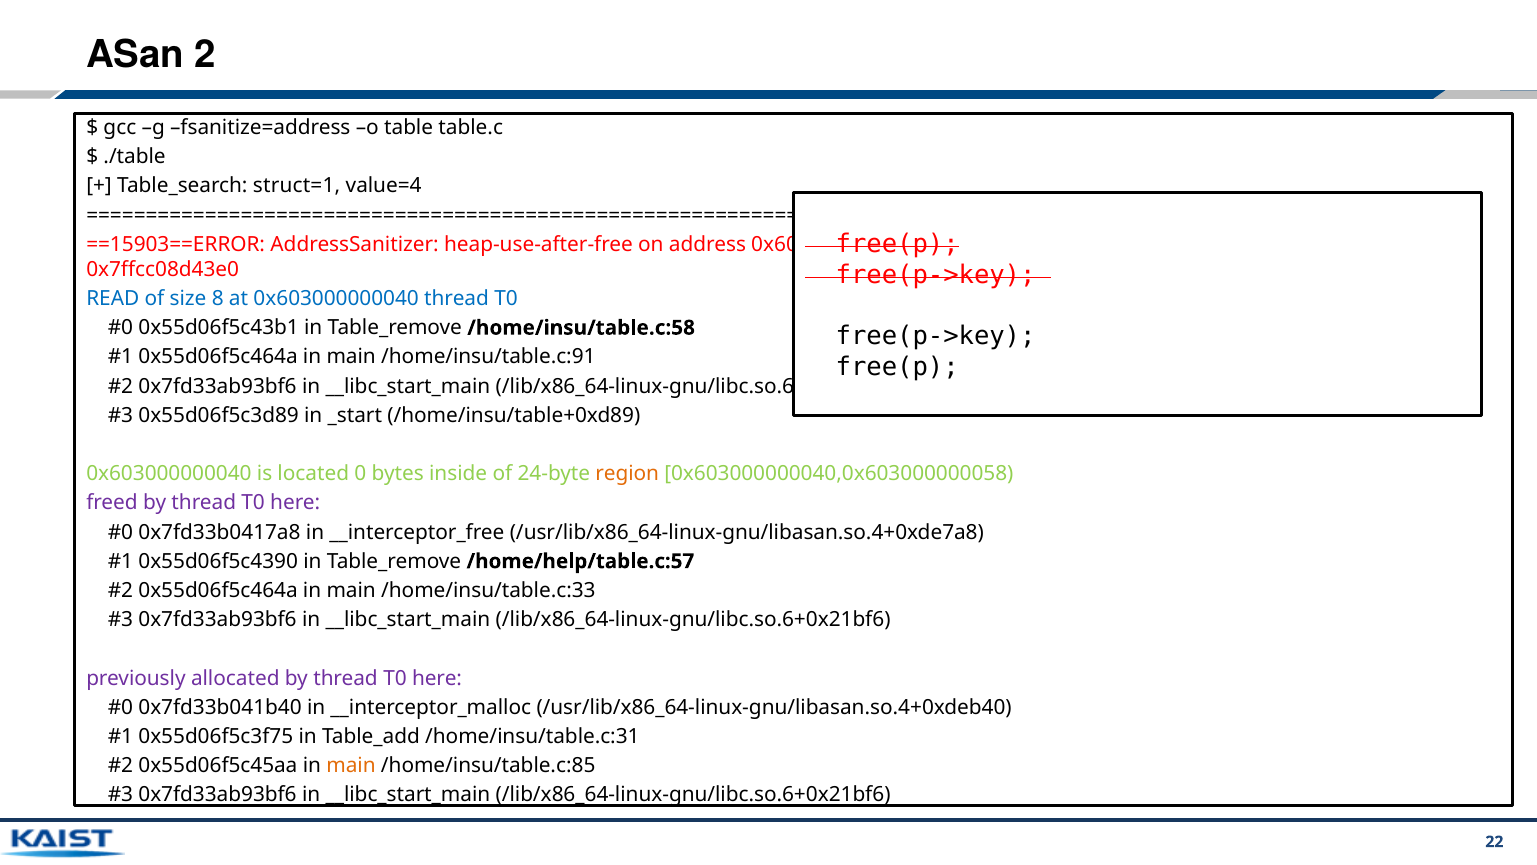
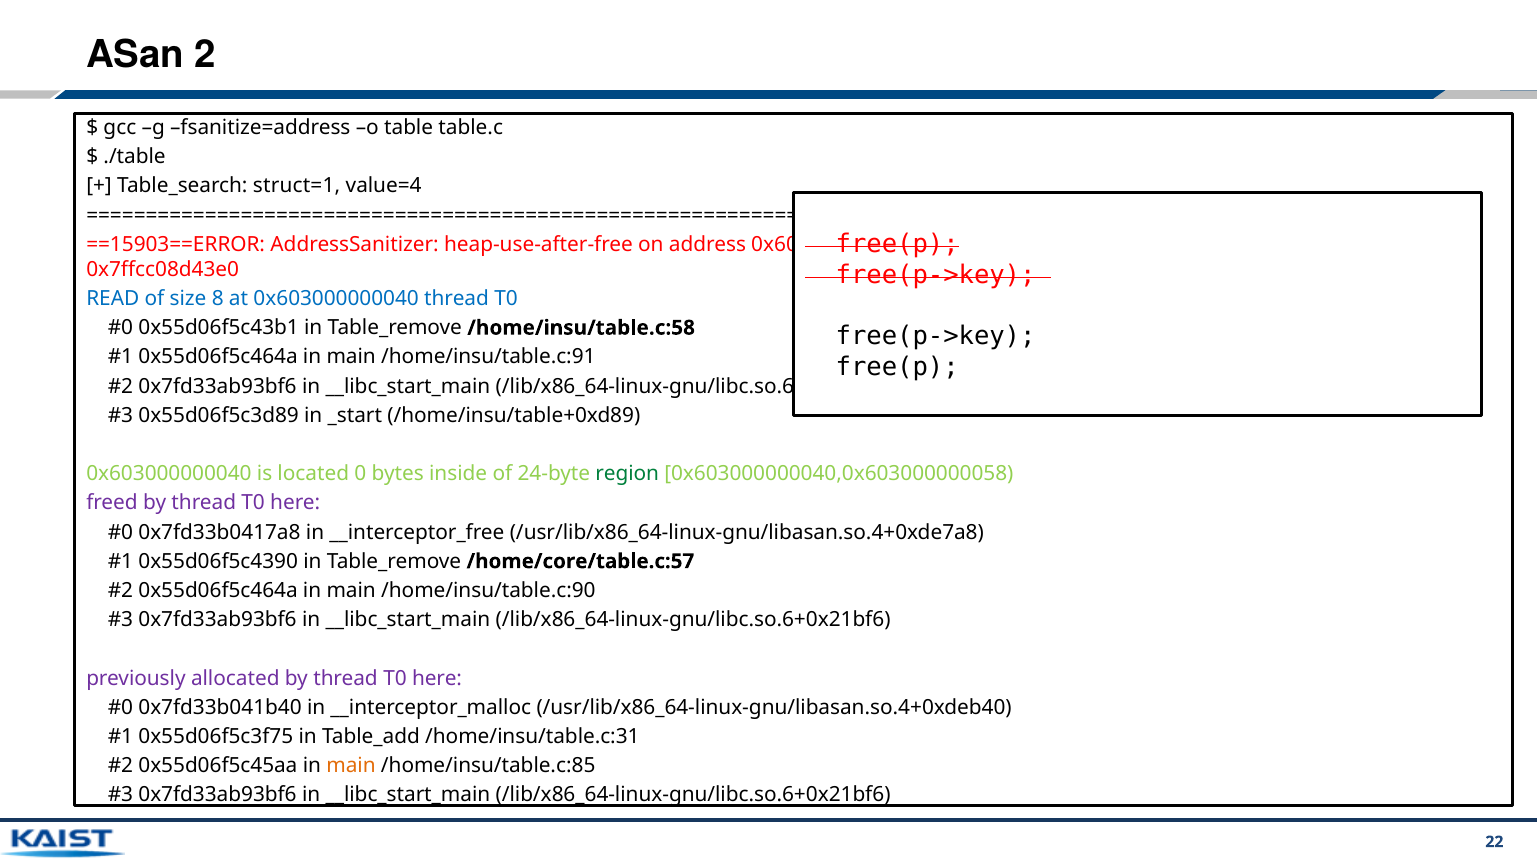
region colour: orange -> green
/home/help/table.c:57: /home/help/table.c:57 -> /home/core/table.c:57
/home/insu/table.c:33: /home/insu/table.c:33 -> /home/insu/table.c:90
